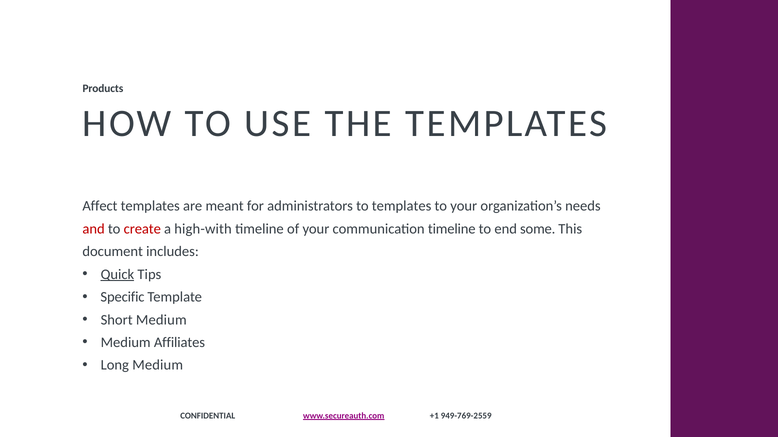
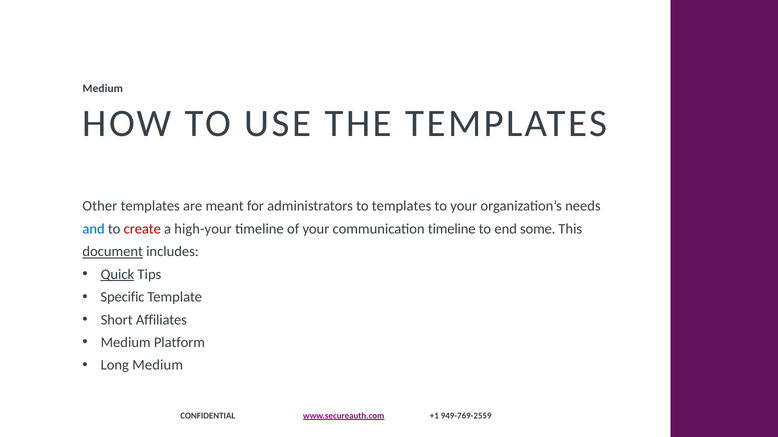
Products at (103, 89): Products -> Medium
Affect: Affect -> Other
and colour: red -> blue
high-with: high-with -> high-your
document underline: none -> present
Short Medium: Medium -> Affiliates
Affiliates: Affiliates -> Platform
